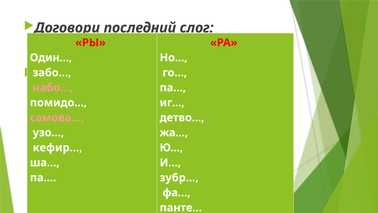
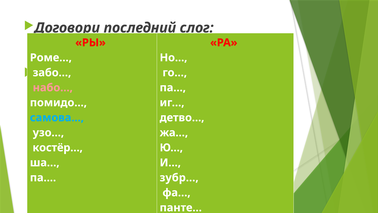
Один…: Один… -> Роме…
самова… colour: pink -> light blue
кефир…: кефир… -> костёр…
